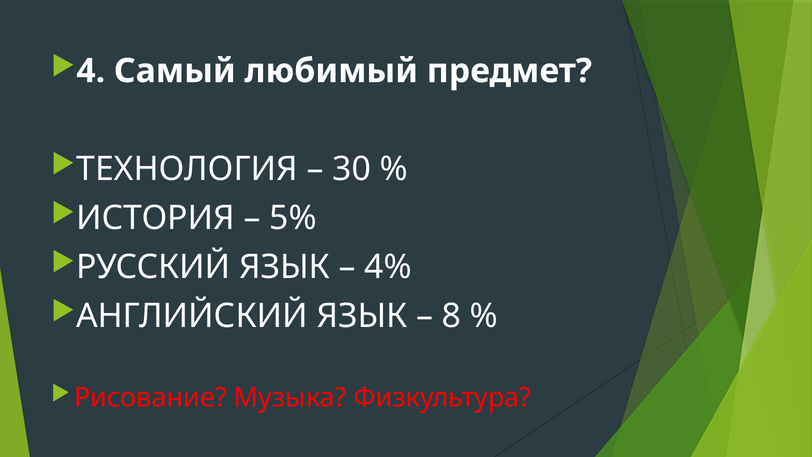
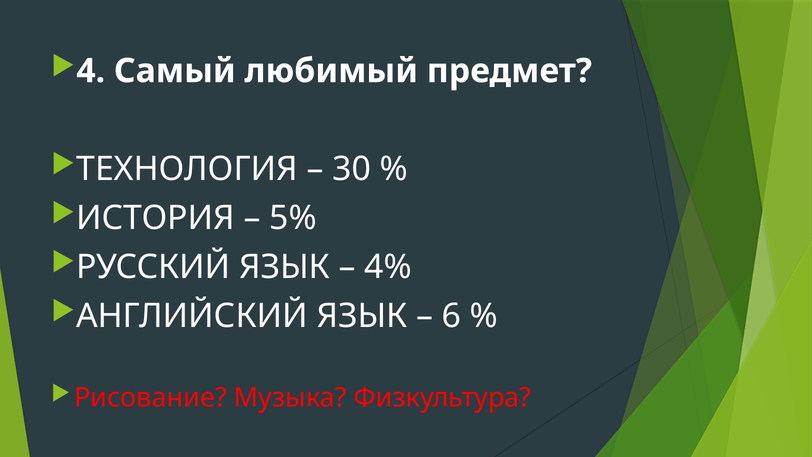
8: 8 -> 6
